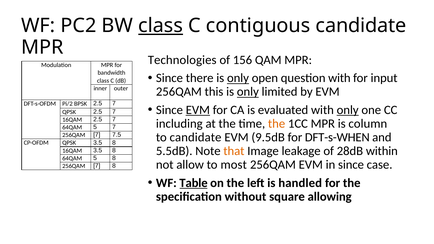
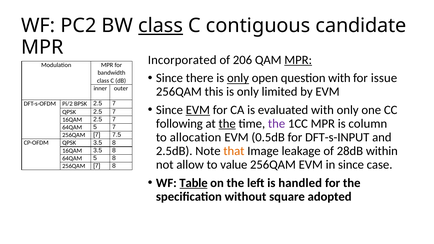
Technologies: Technologies -> Incorporated
156: 156 -> 206
MPR at (298, 60) underline: none -> present
input: input -> issue
only at (248, 92) underline: present -> none
only at (348, 110) underline: present -> none
including: including -> following
the at (227, 124) underline: none -> present
the at (277, 124) colour: orange -> purple
to candidate: candidate -> allocation
9.5dB: 9.5dB -> 0.5dB
DFT-s-WHEN: DFT-s-WHEN -> DFT-s-INPUT
5.5dB: 5.5dB -> 2.5dB
most: most -> value
allowing: allowing -> adopted
